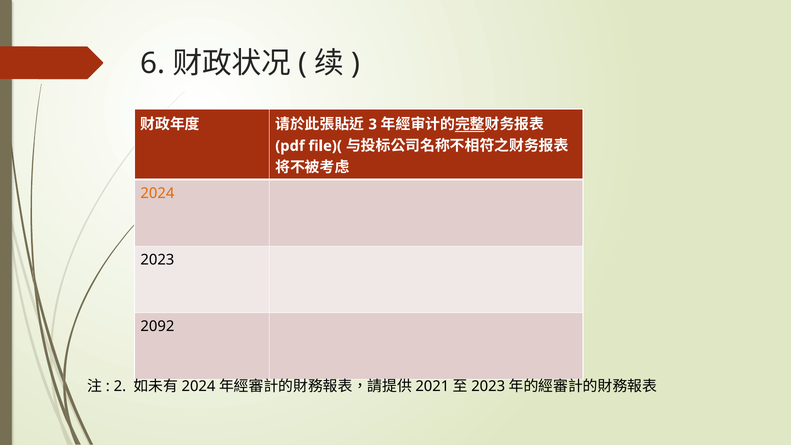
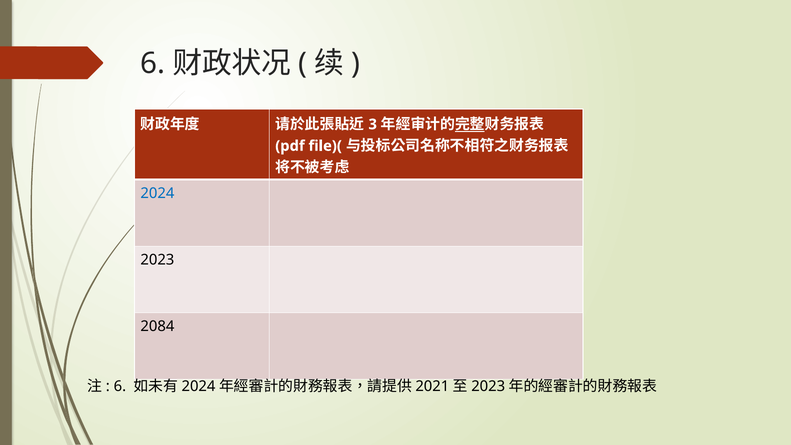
2024 colour: orange -> blue
2092: 2092 -> 2084
2 at (120, 386): 2 -> 6
